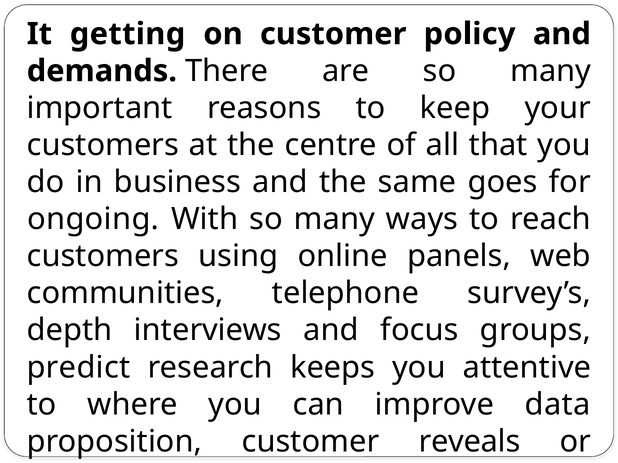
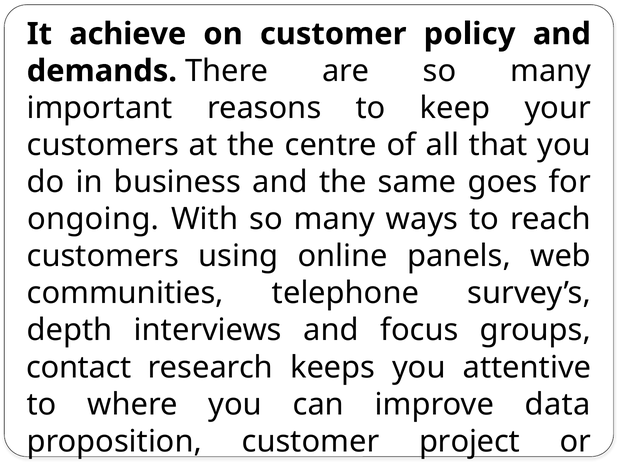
getting: getting -> achieve
predict: predict -> contact
reveals: reveals -> project
